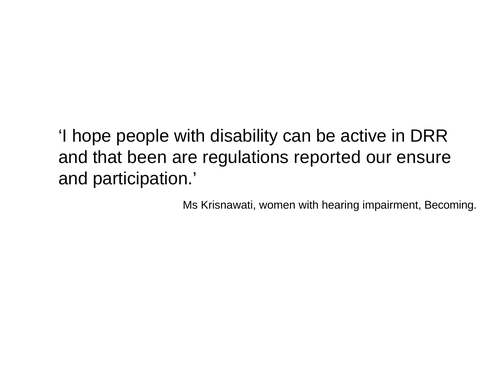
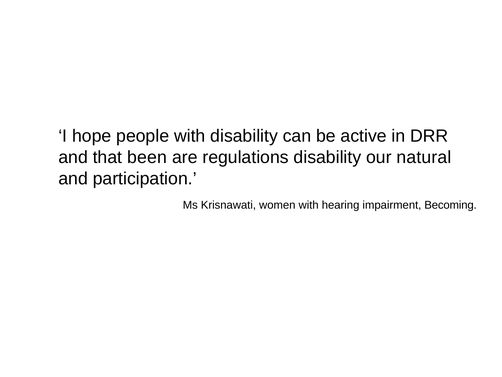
regulations reported: reported -> disability
ensure: ensure -> natural
